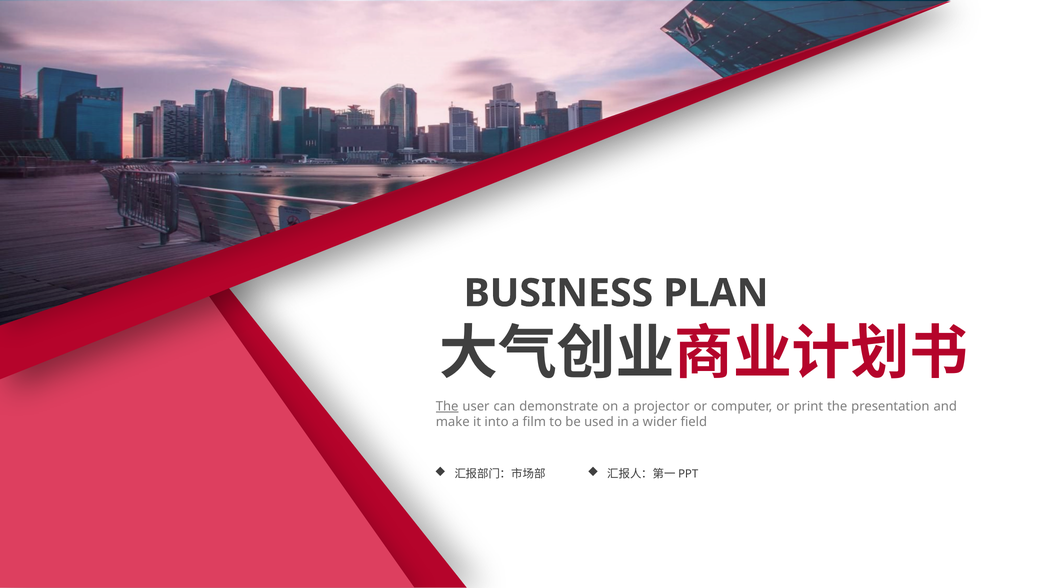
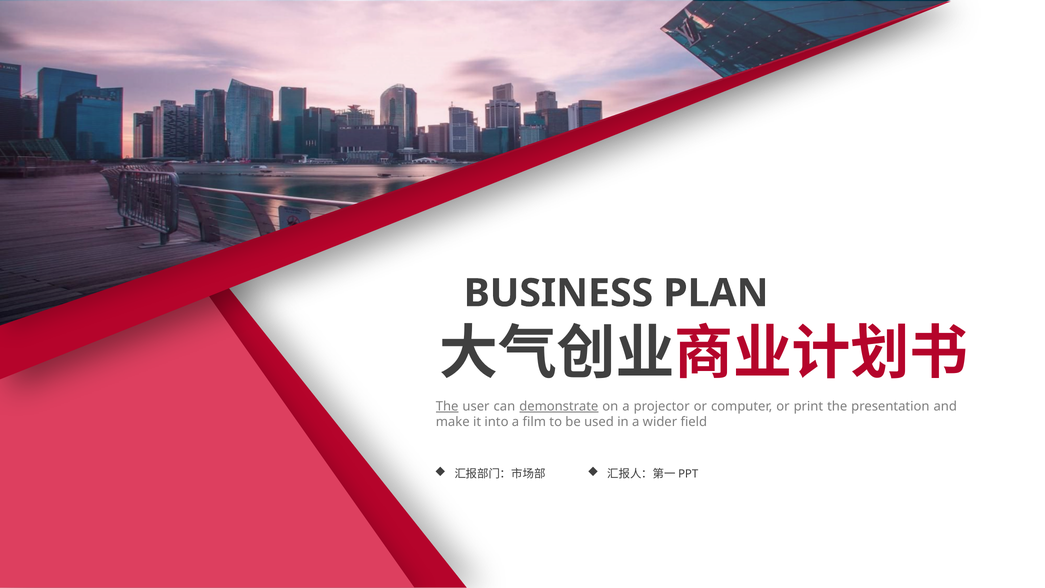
demonstrate underline: none -> present
